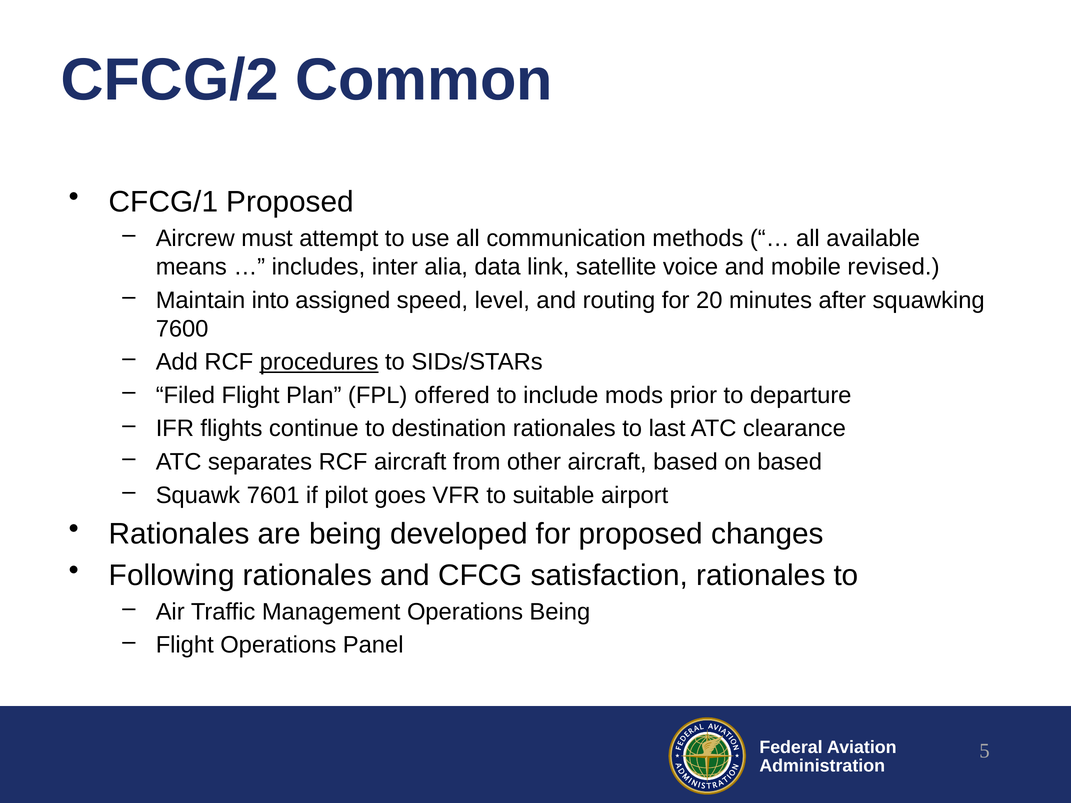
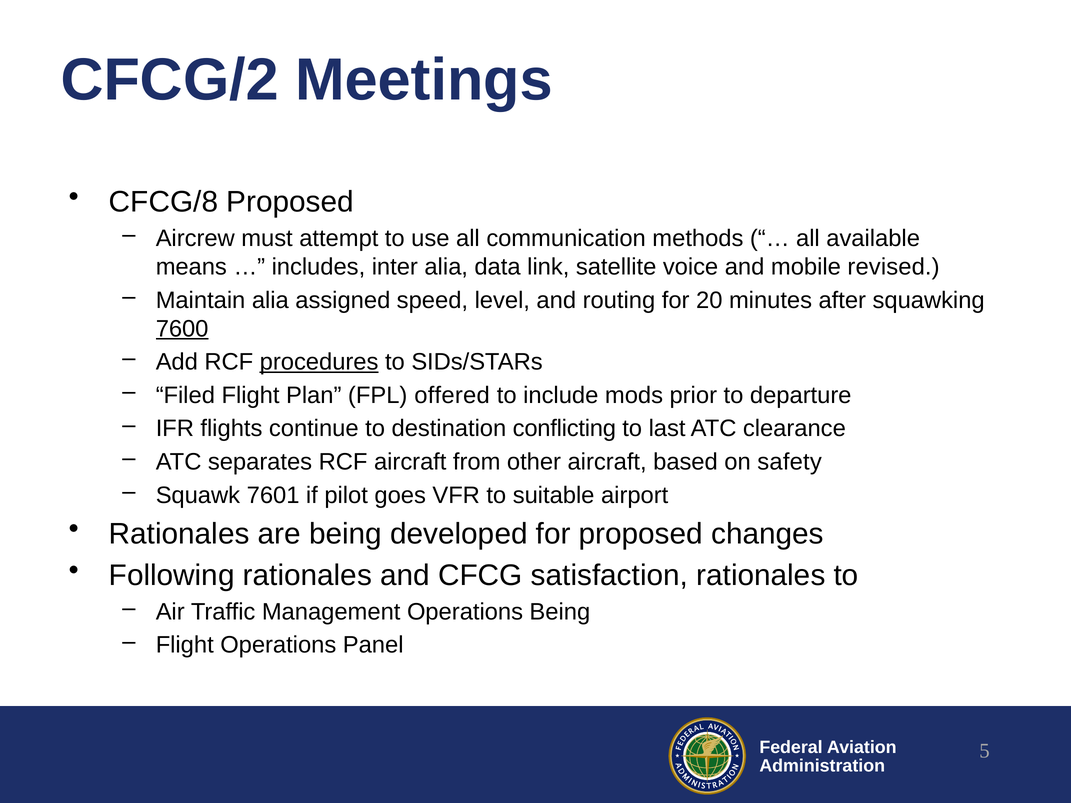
Common: Common -> Meetings
CFCG/1: CFCG/1 -> CFCG/8
Maintain into: into -> alia
7600 underline: none -> present
destination rationales: rationales -> conflicting
on based: based -> safety
